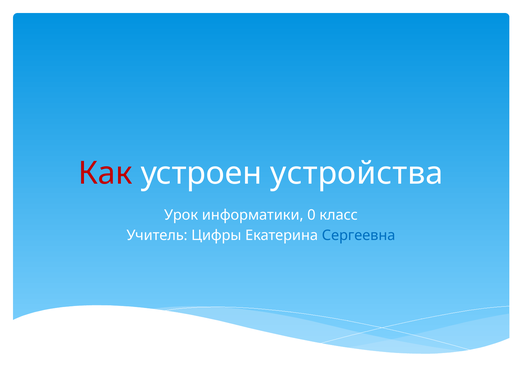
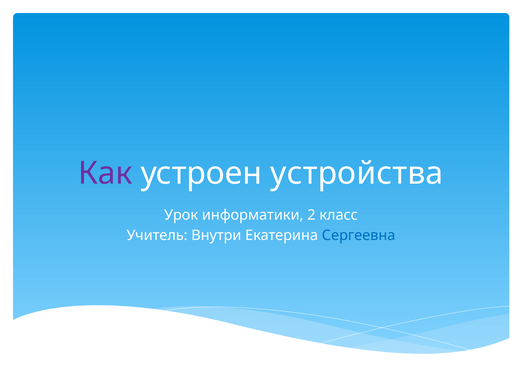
Как colour: red -> purple
0: 0 -> 2
Цифры: Цифры -> Внутри
